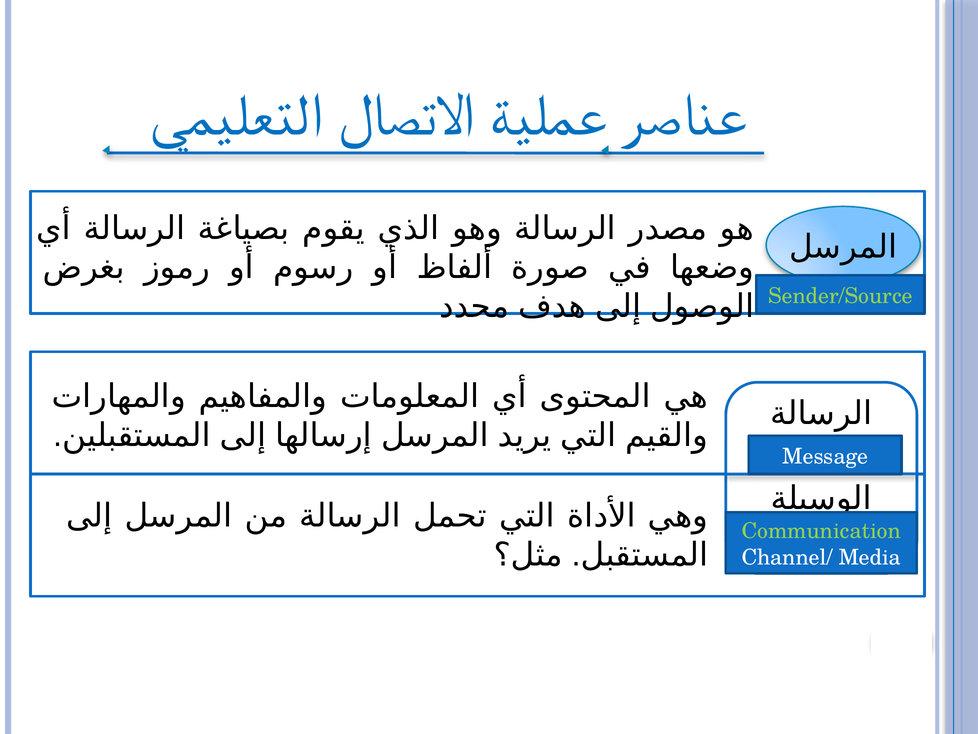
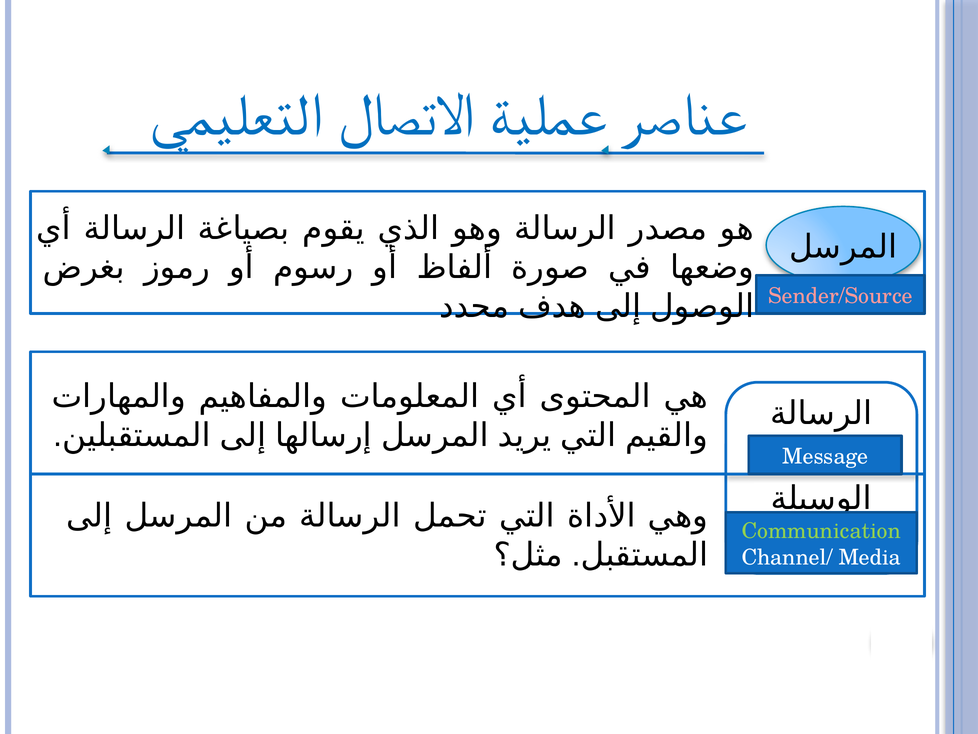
Sender/Source colour: light green -> pink
